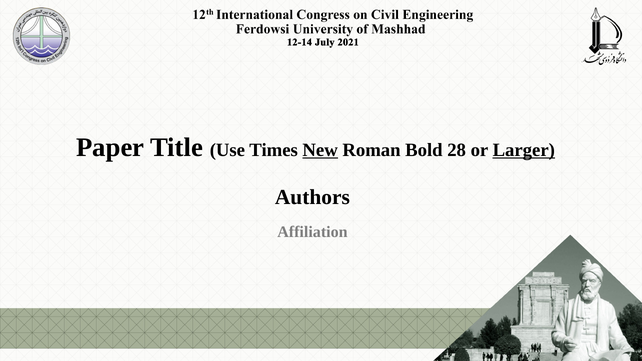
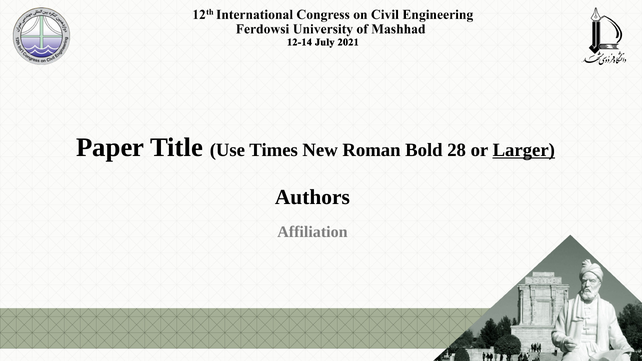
New underline: present -> none
